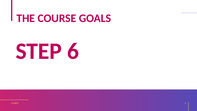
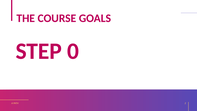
6: 6 -> 0
